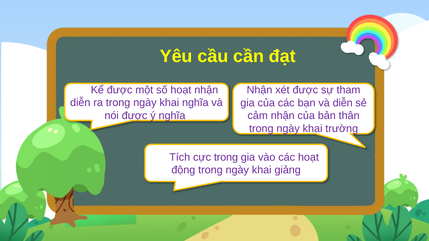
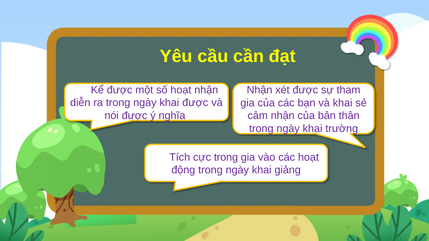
khai nghĩa: nghĩa -> được
và diễn: diễn -> khai
